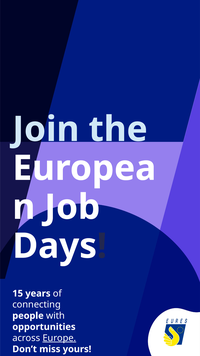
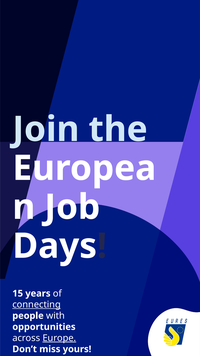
connecting underline: none -> present
